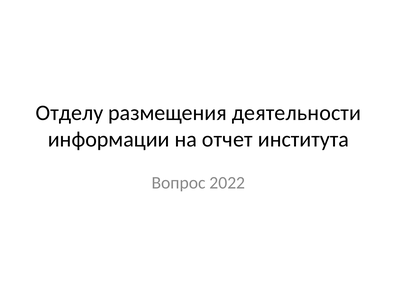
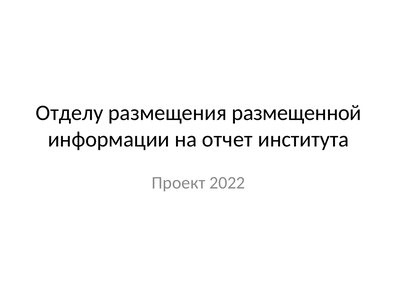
деятельности: деятельности -> размещенной
Вопрос: Вопрос -> Проект
